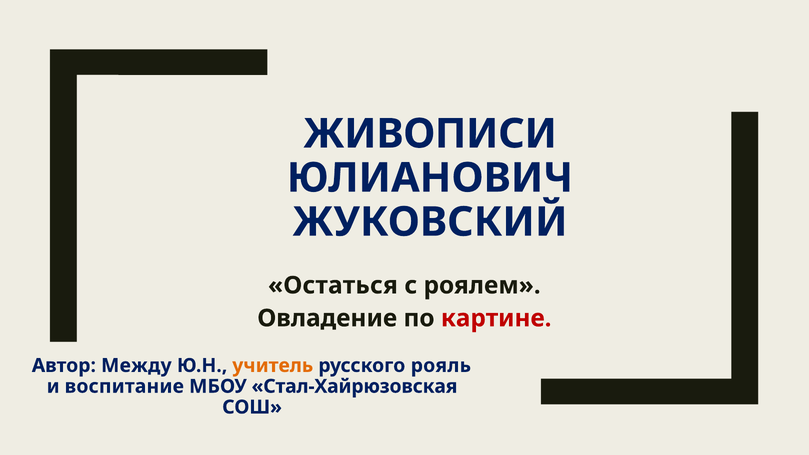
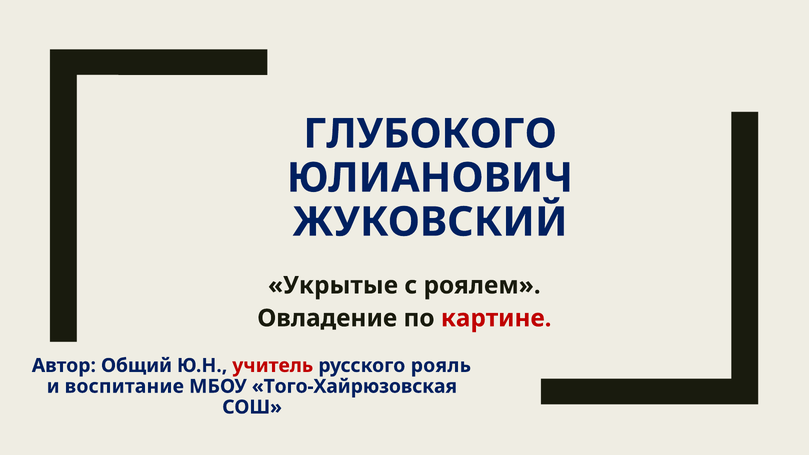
ЖИВОПИСИ: ЖИВОПИСИ -> ГЛУБОКОГО
Остаться: Остаться -> Укрытые
Между: Между -> Общий
учитель colour: orange -> red
Стал-Хайрюзовская: Стал-Хайрюзовская -> Того-Хайрюзовская
